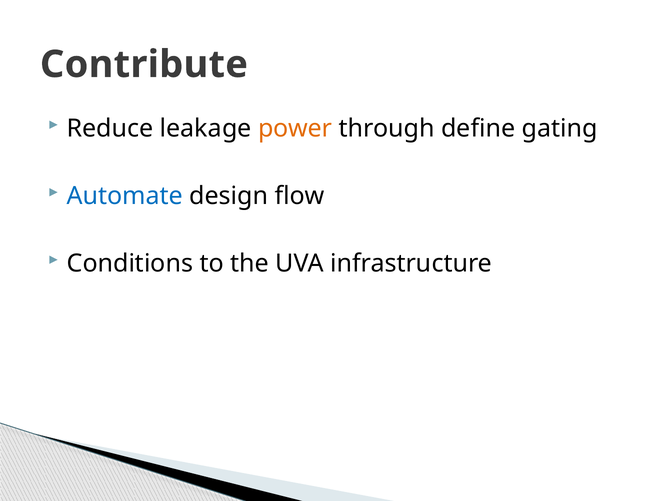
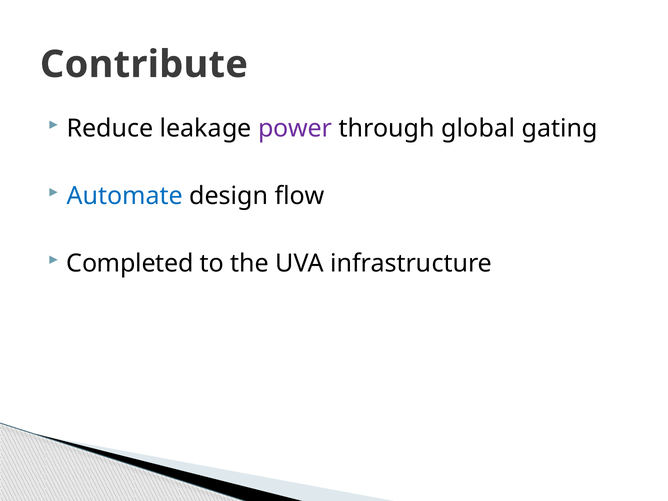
power colour: orange -> purple
define: define -> global
Conditions: Conditions -> Completed
